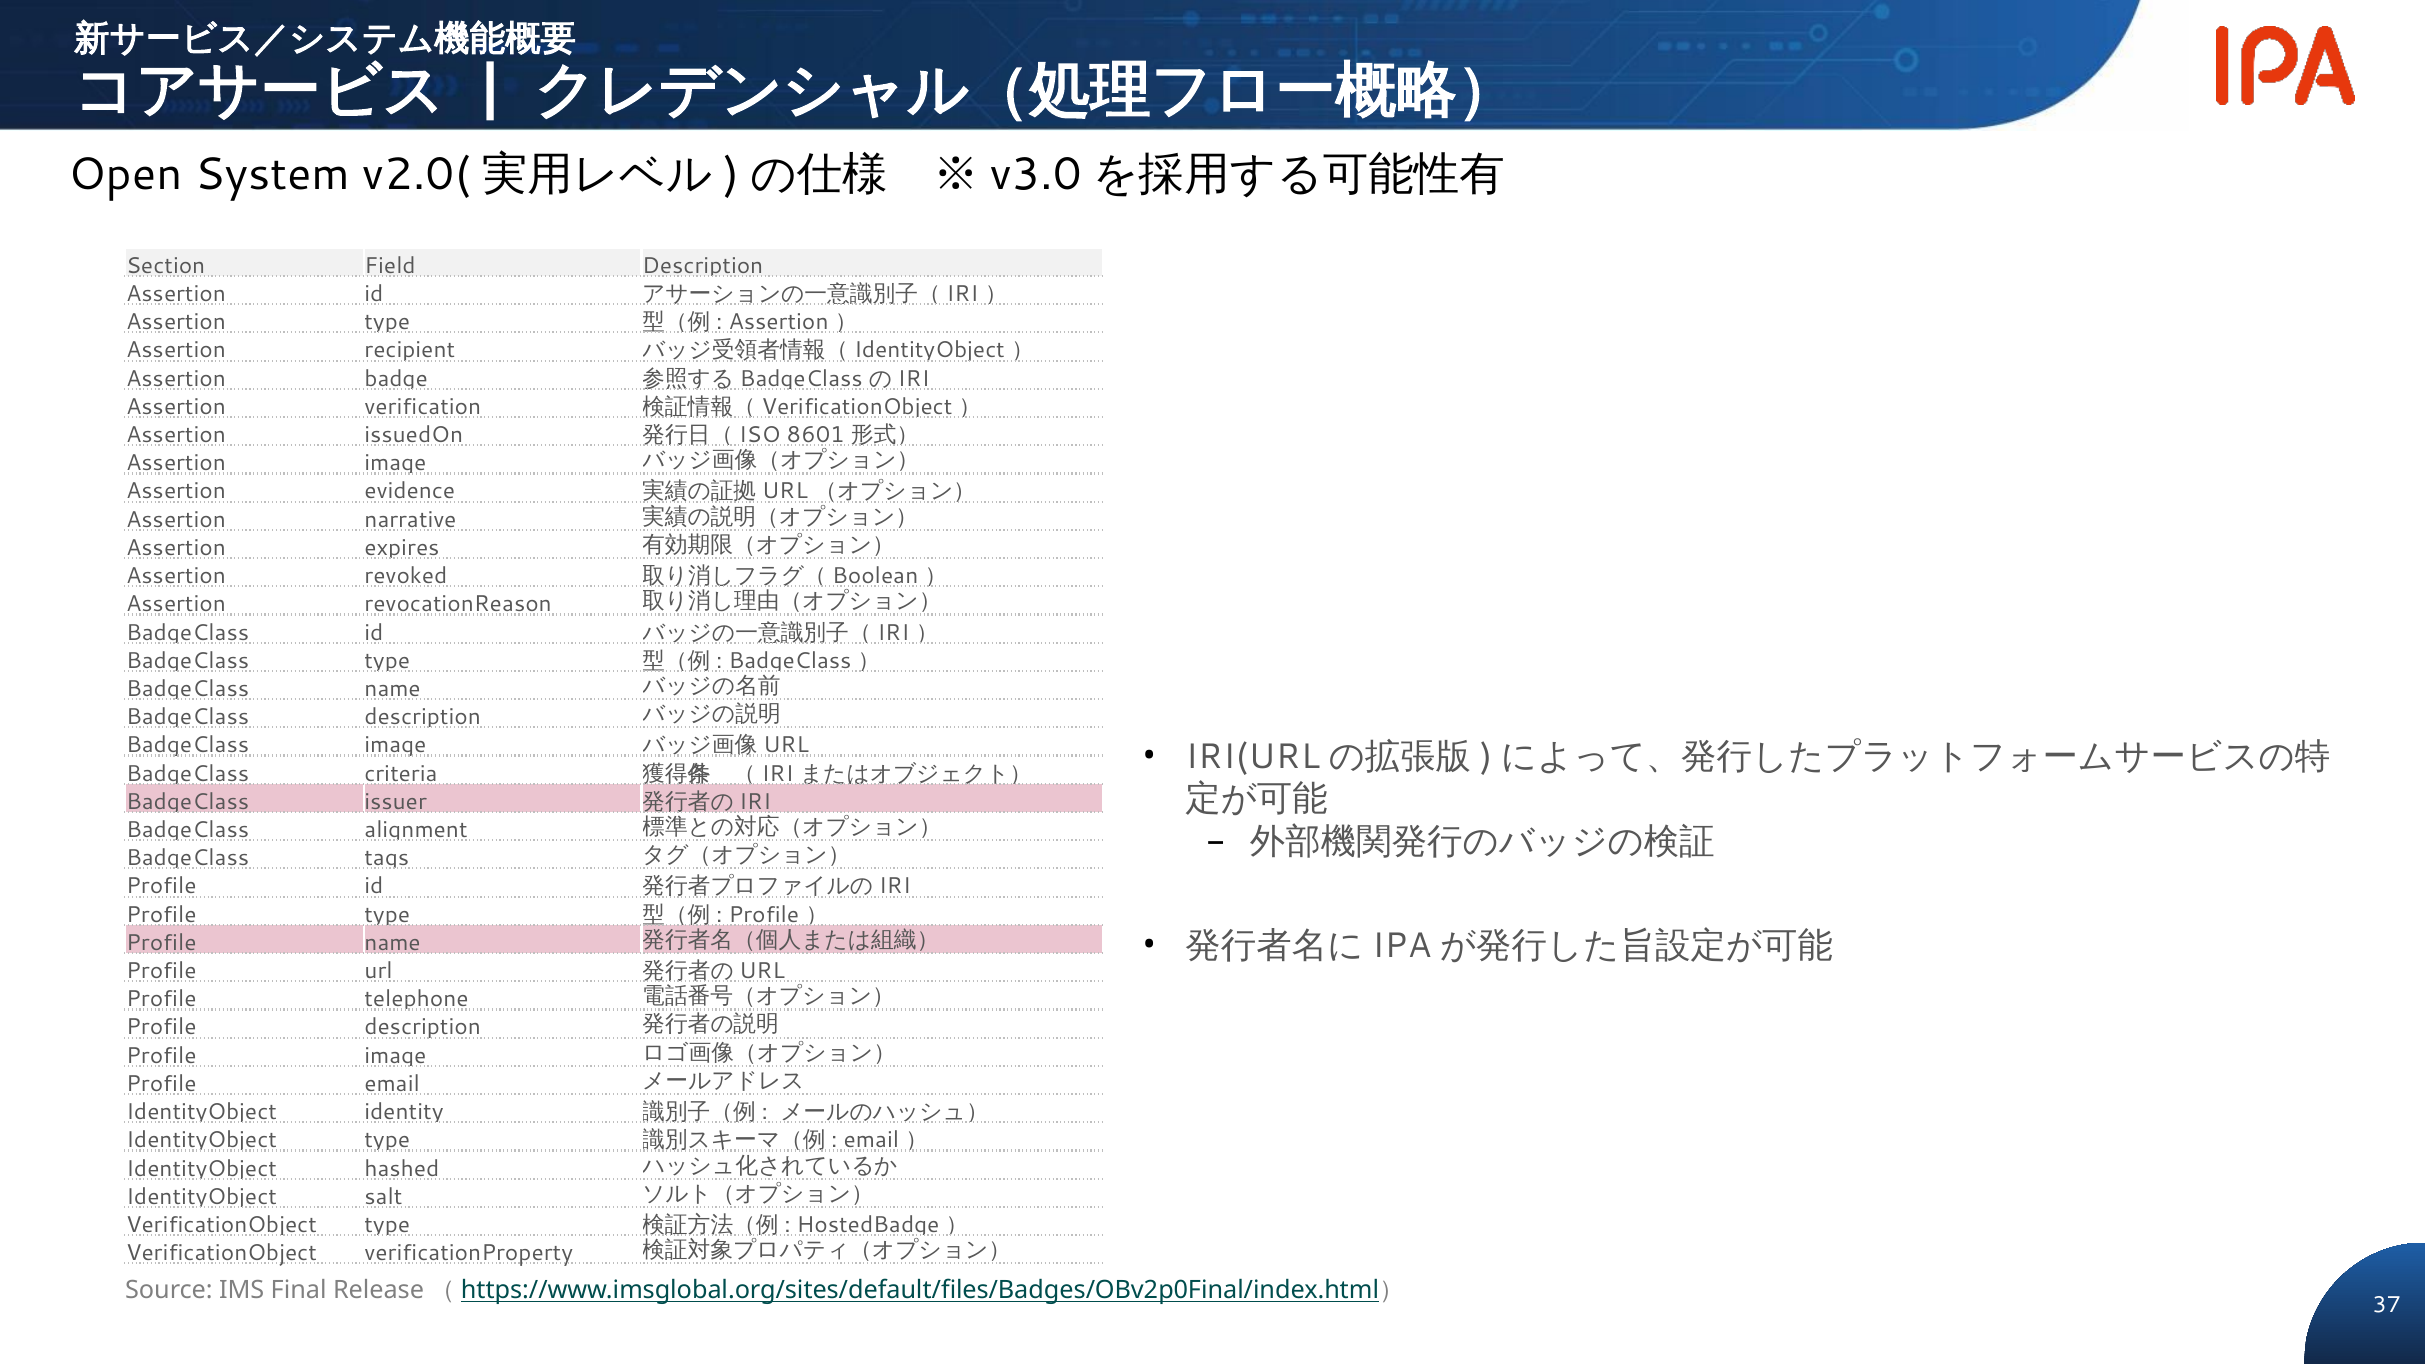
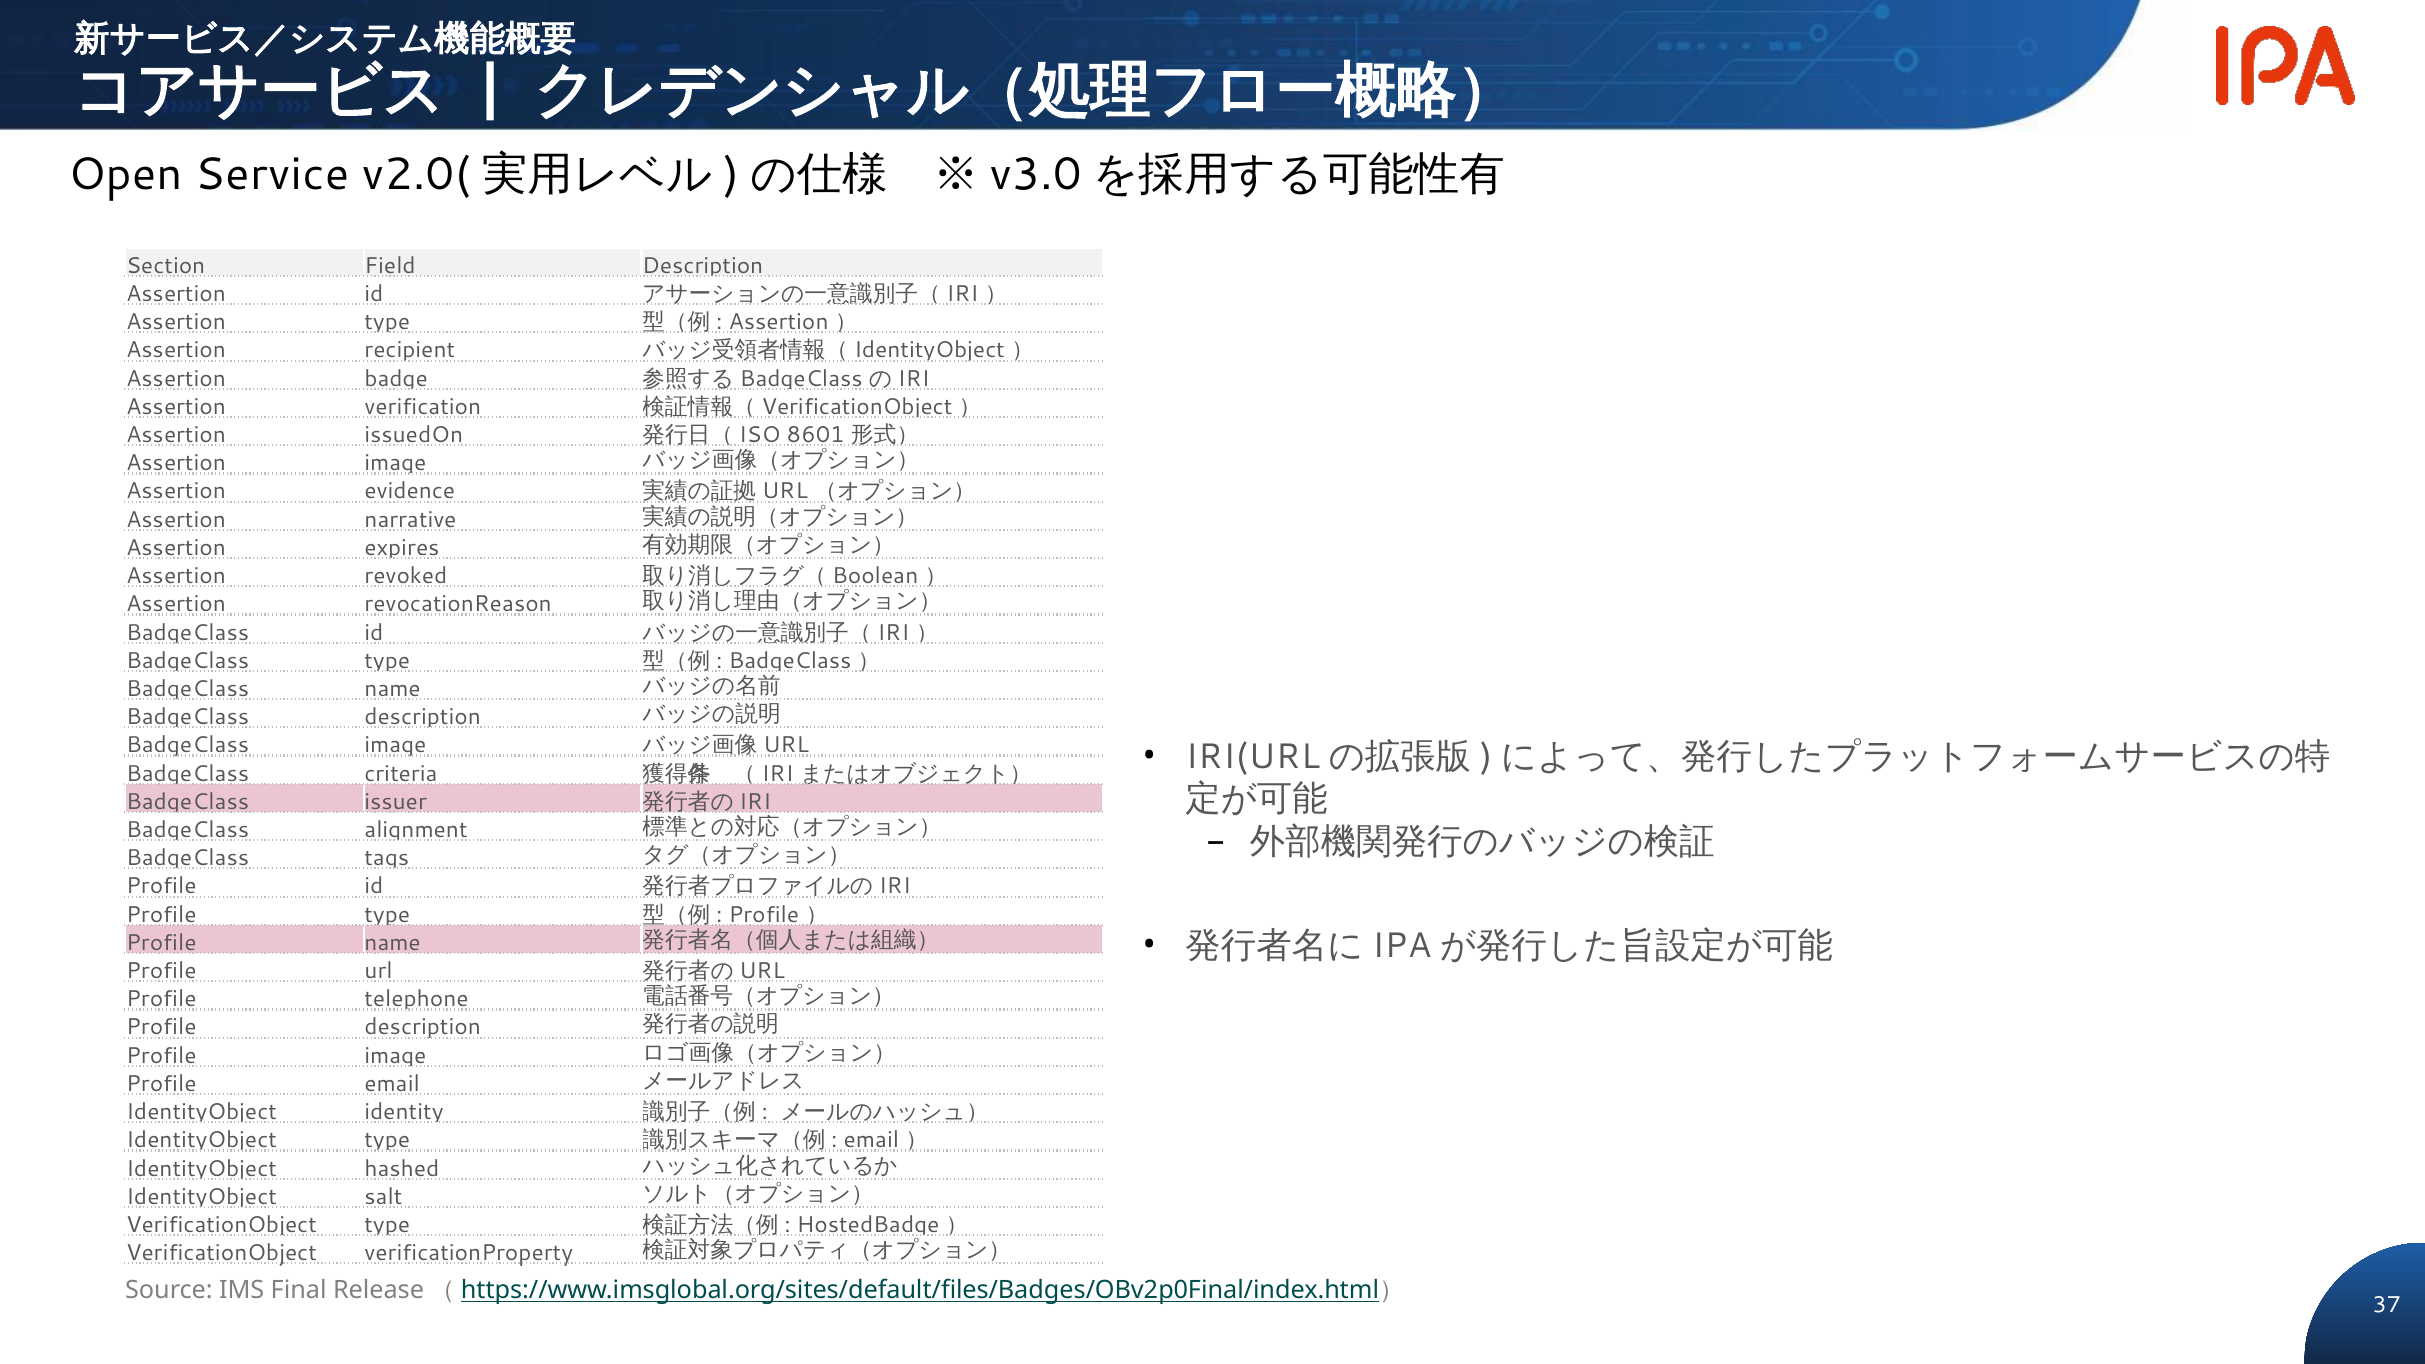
System: System -> Service
